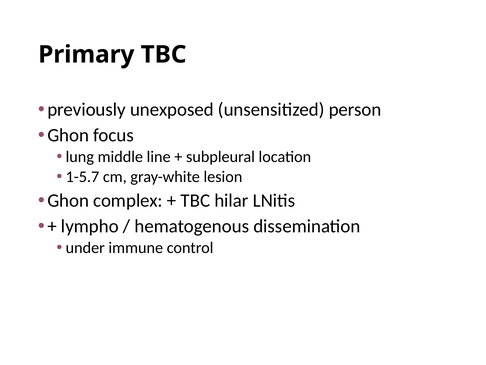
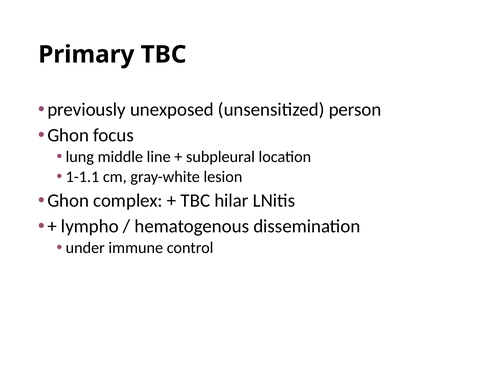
1-5.7: 1-5.7 -> 1-1.1
